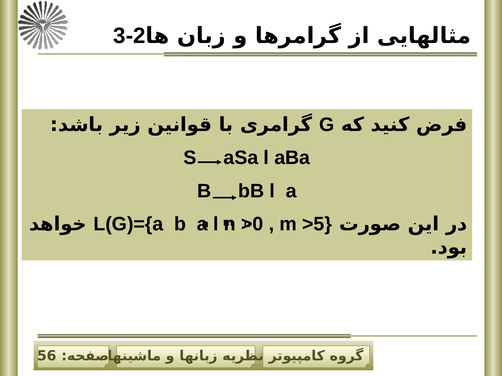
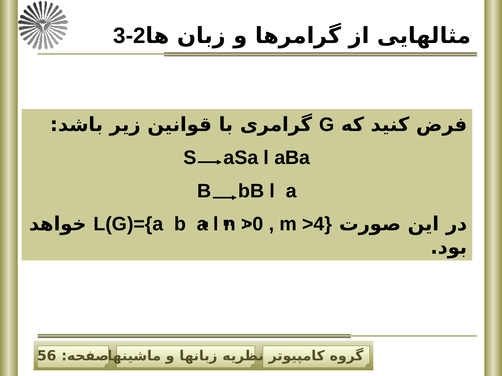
>5: >5 -> >4
